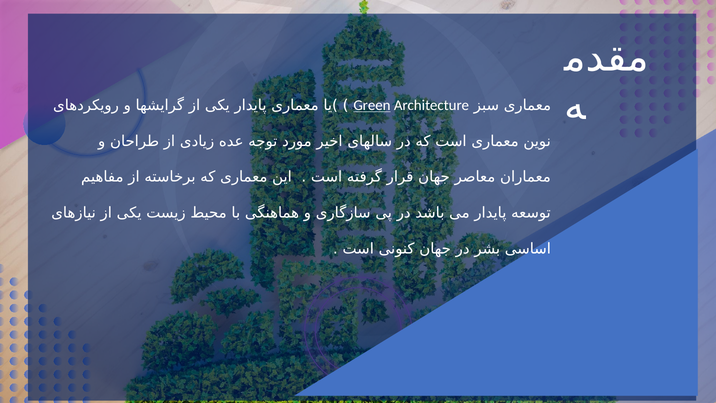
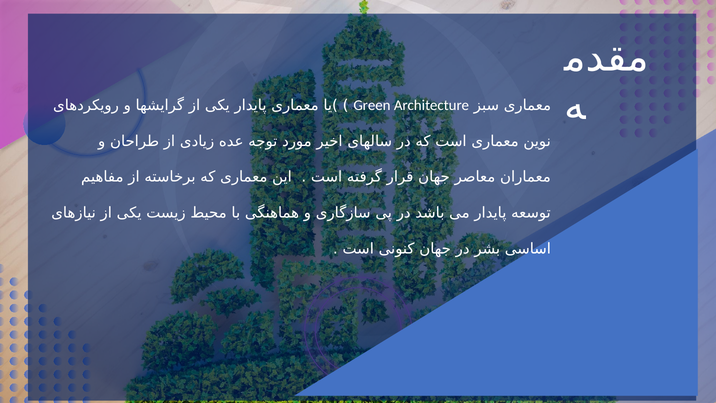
Green underline: present -> none
